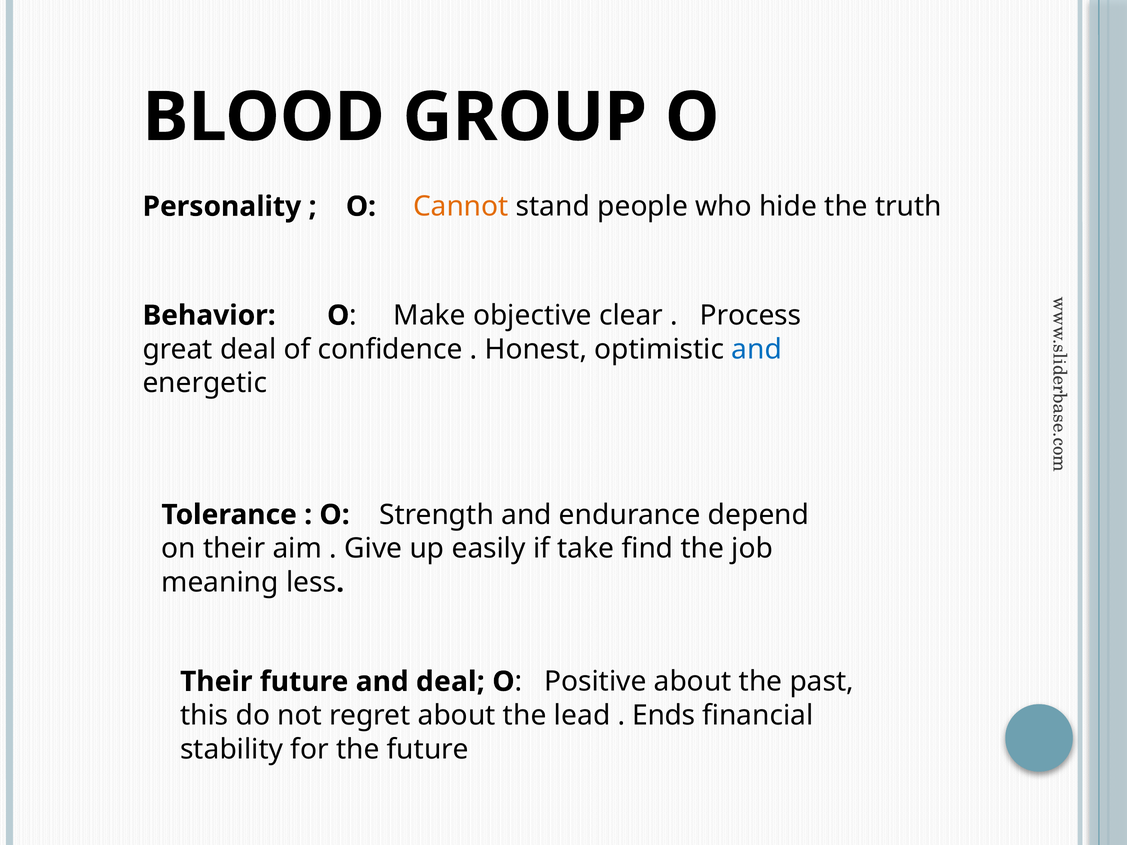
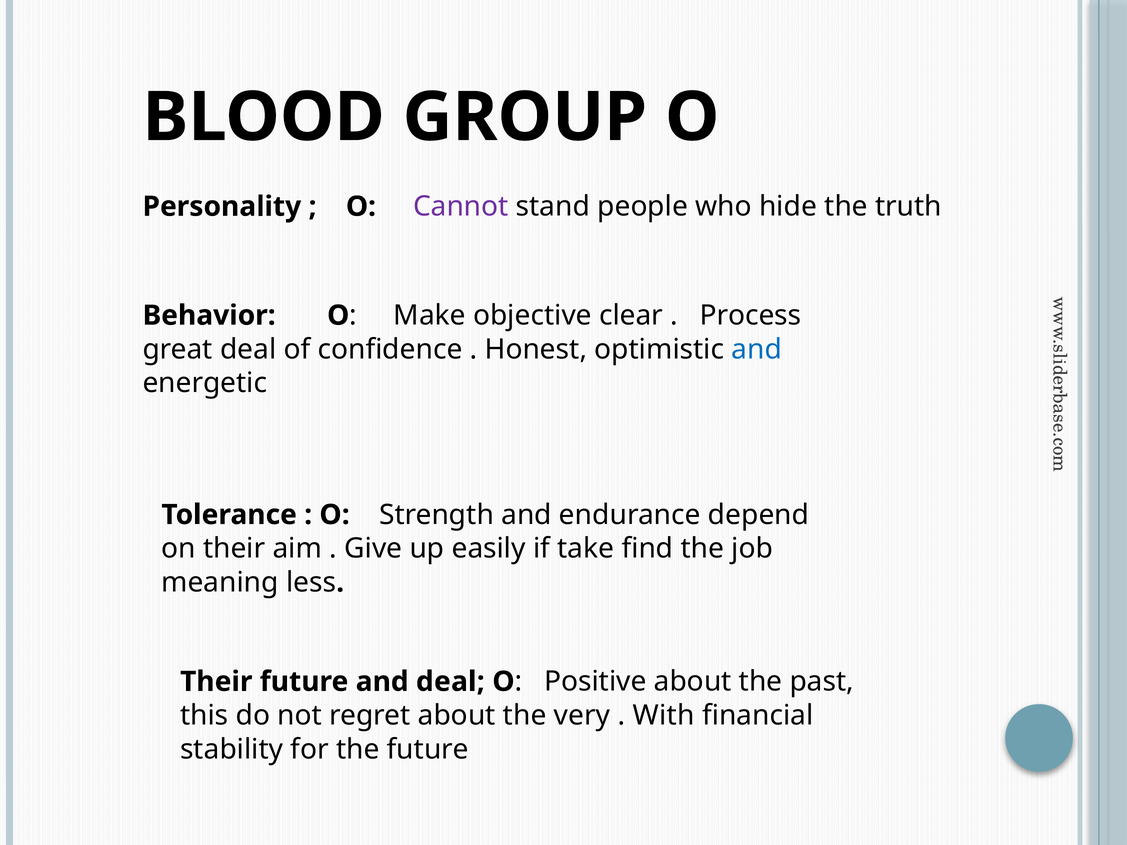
Cannot colour: orange -> purple
lead: lead -> very
Ends: Ends -> With
